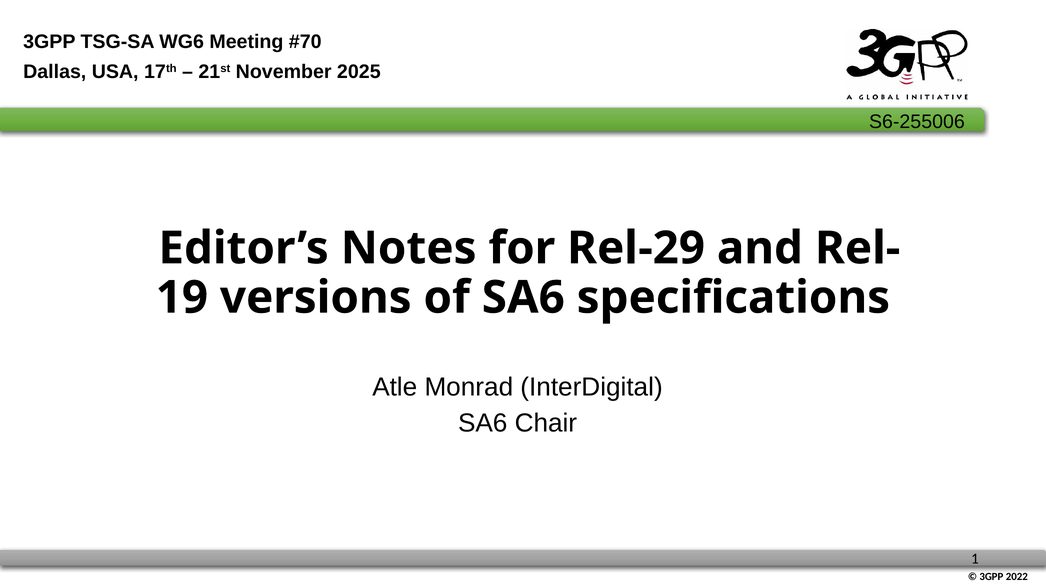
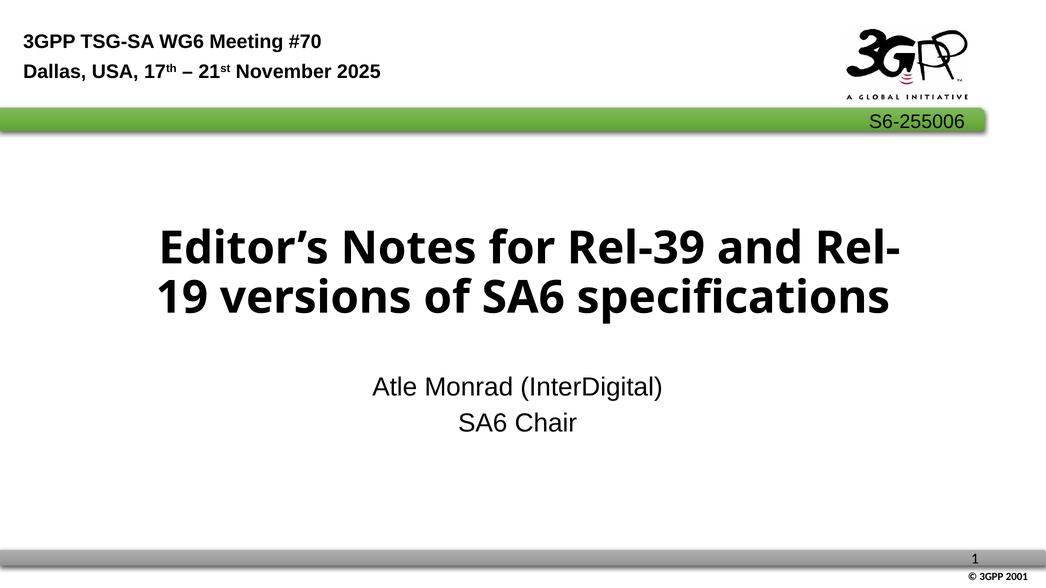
Rel-29: Rel-29 -> Rel-39
2022: 2022 -> 2001
